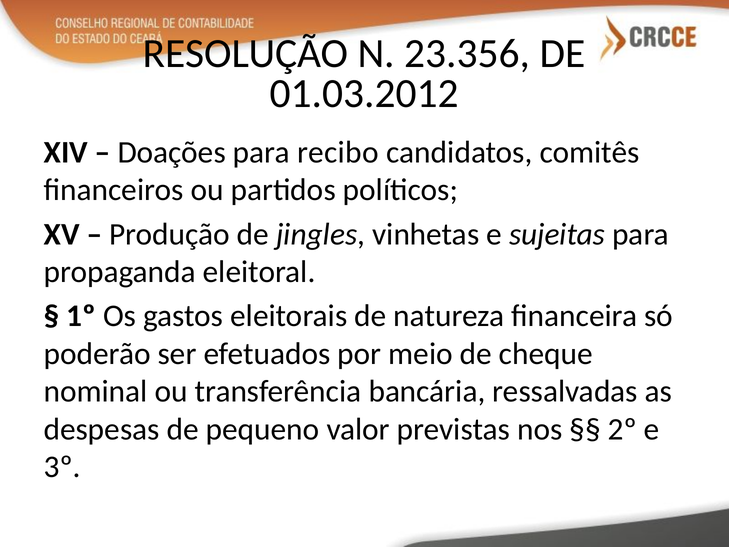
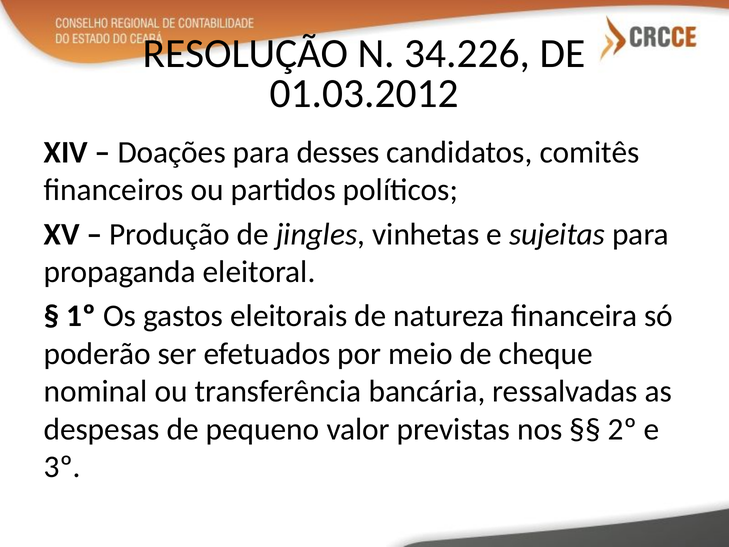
23.356: 23.356 -> 34.226
recibo: recibo -> desses
